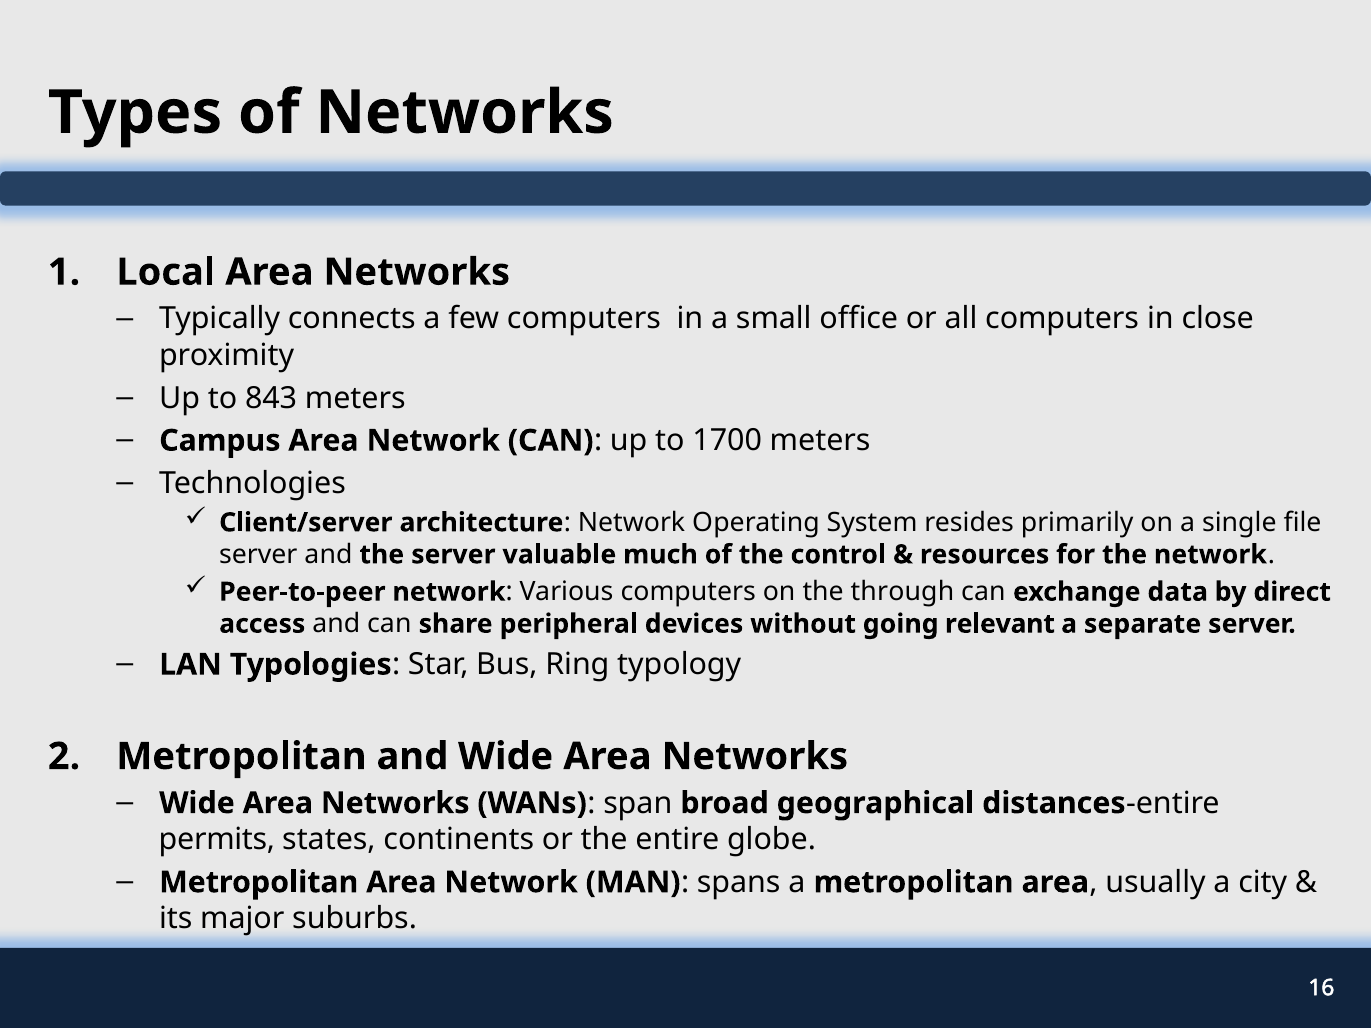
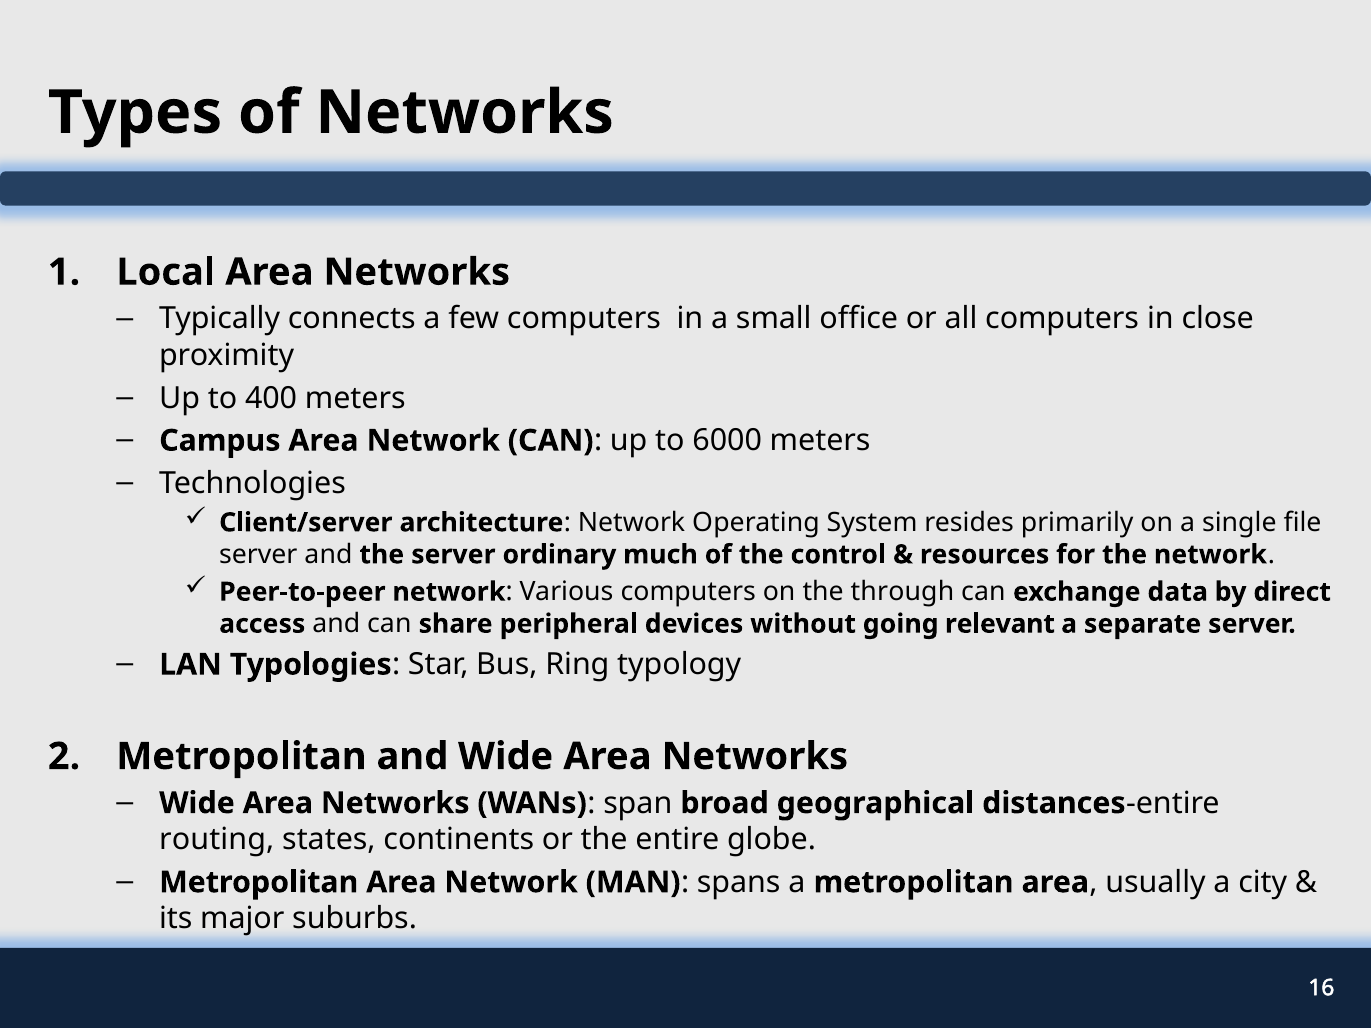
843: 843 -> 400
1700: 1700 -> 6000
valuable: valuable -> ordinary
permits: permits -> routing
